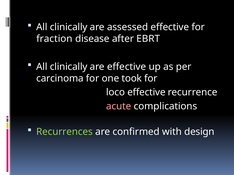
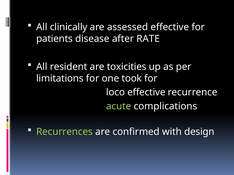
fraction: fraction -> patients
EBRT: EBRT -> RATE
clinically at (69, 67): clinically -> resident
are effective: effective -> toxicities
carcinoma: carcinoma -> limitations
acute colour: pink -> light green
